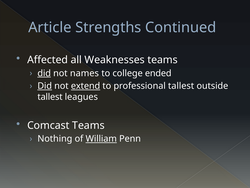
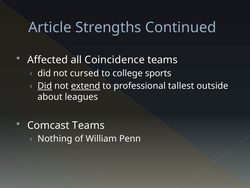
Weaknesses: Weaknesses -> Coincidence
did at (44, 73) underline: present -> none
names: names -> cursed
ended: ended -> sports
tallest at (50, 97): tallest -> about
William underline: present -> none
